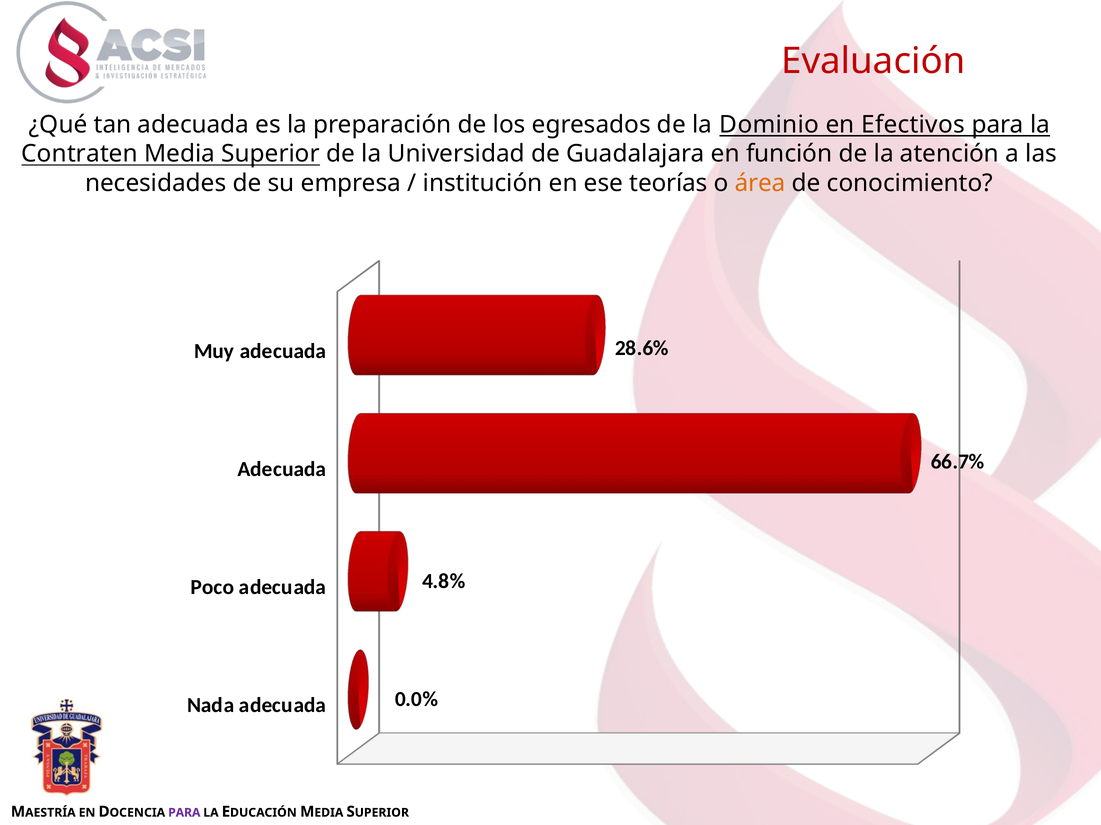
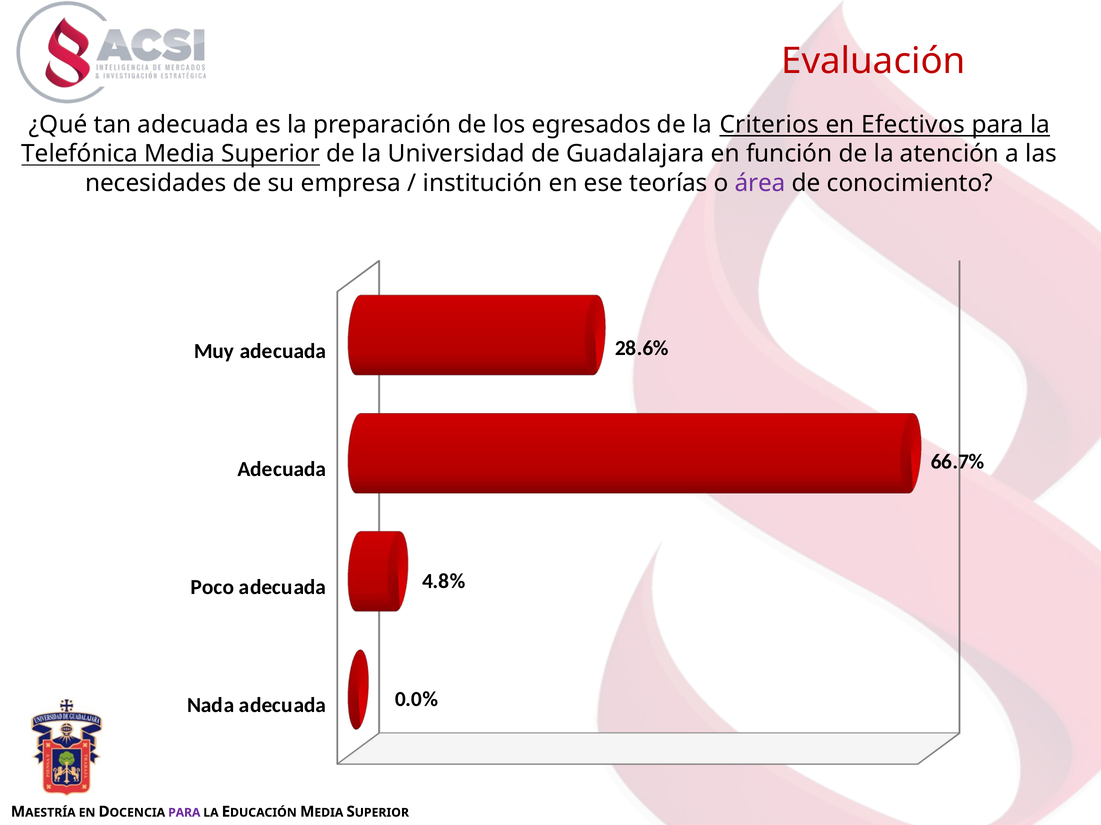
Dominio: Dominio -> Criterios
Contraten: Contraten -> Telefónica
área colour: orange -> purple
